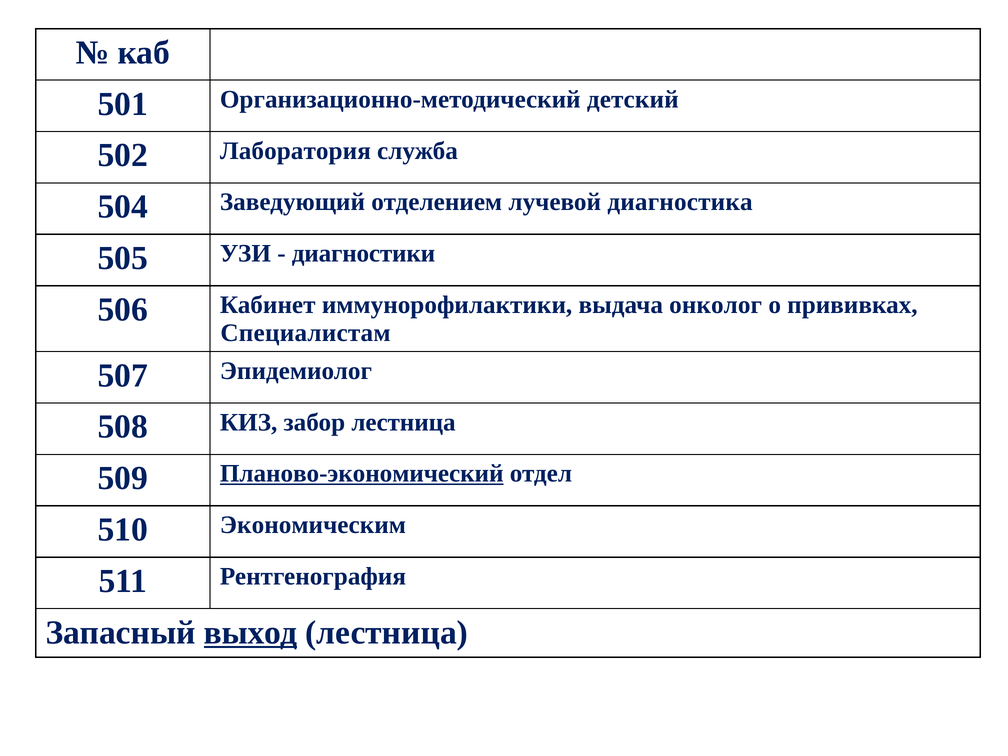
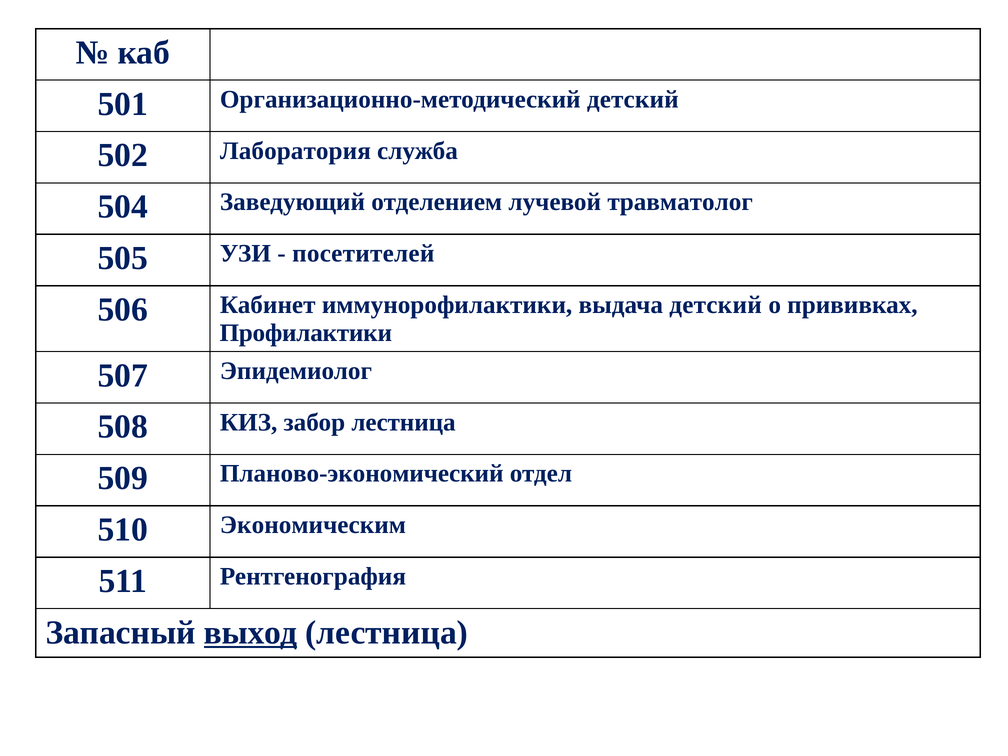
диагностика: диагностика -> травматолог
диагностики: диагностики -> посетителей
выдача онколог: онколог -> детский
Специалистам: Специалистам -> Профилактики
Планово-экономический underline: present -> none
